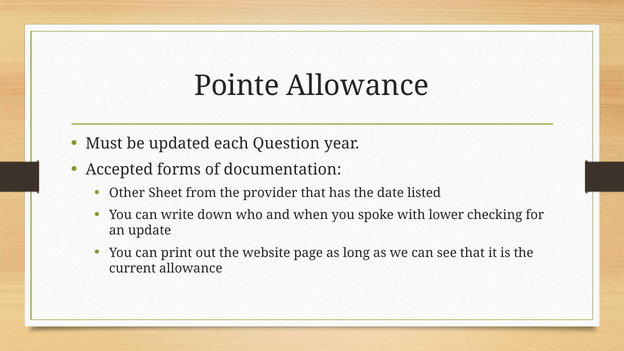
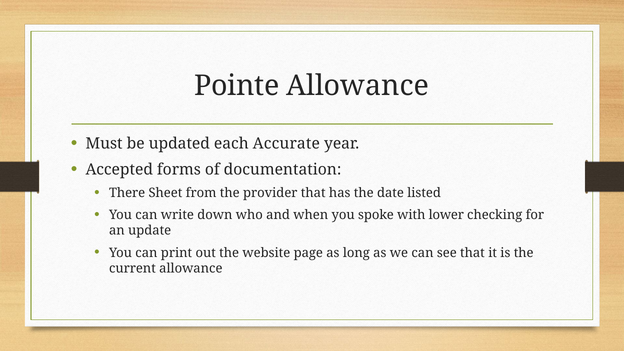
Question: Question -> Accurate
Other: Other -> There
